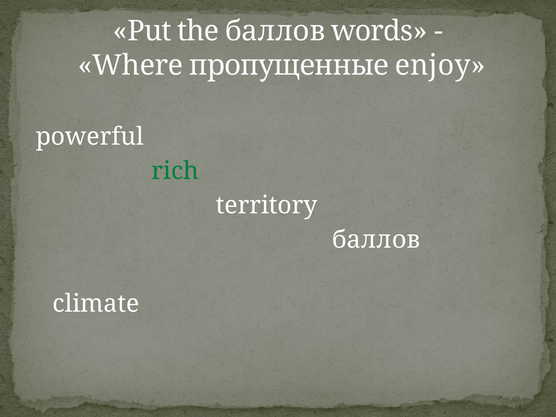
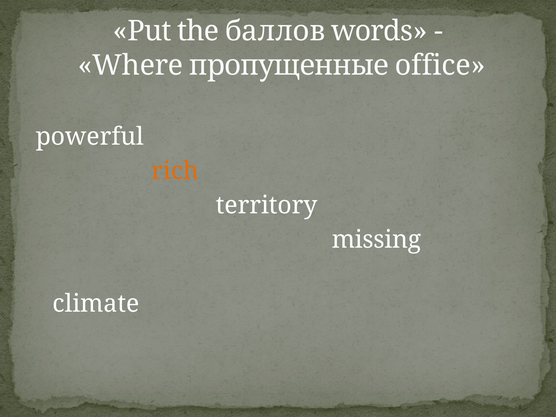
enjoy: enjoy -> office
rich colour: green -> orange
баллов at (376, 240): баллов -> missing
